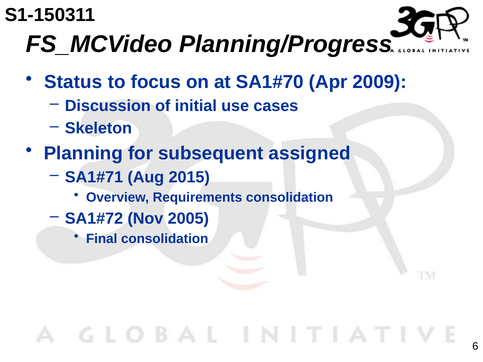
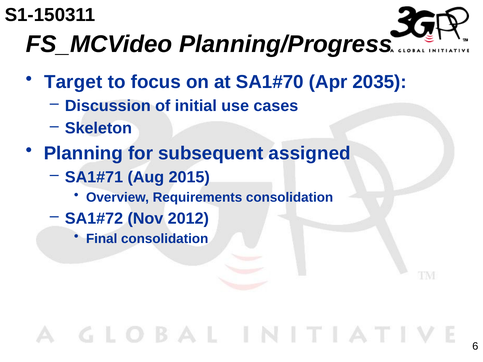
Status: Status -> Target
2009: 2009 -> 2035
2005: 2005 -> 2012
